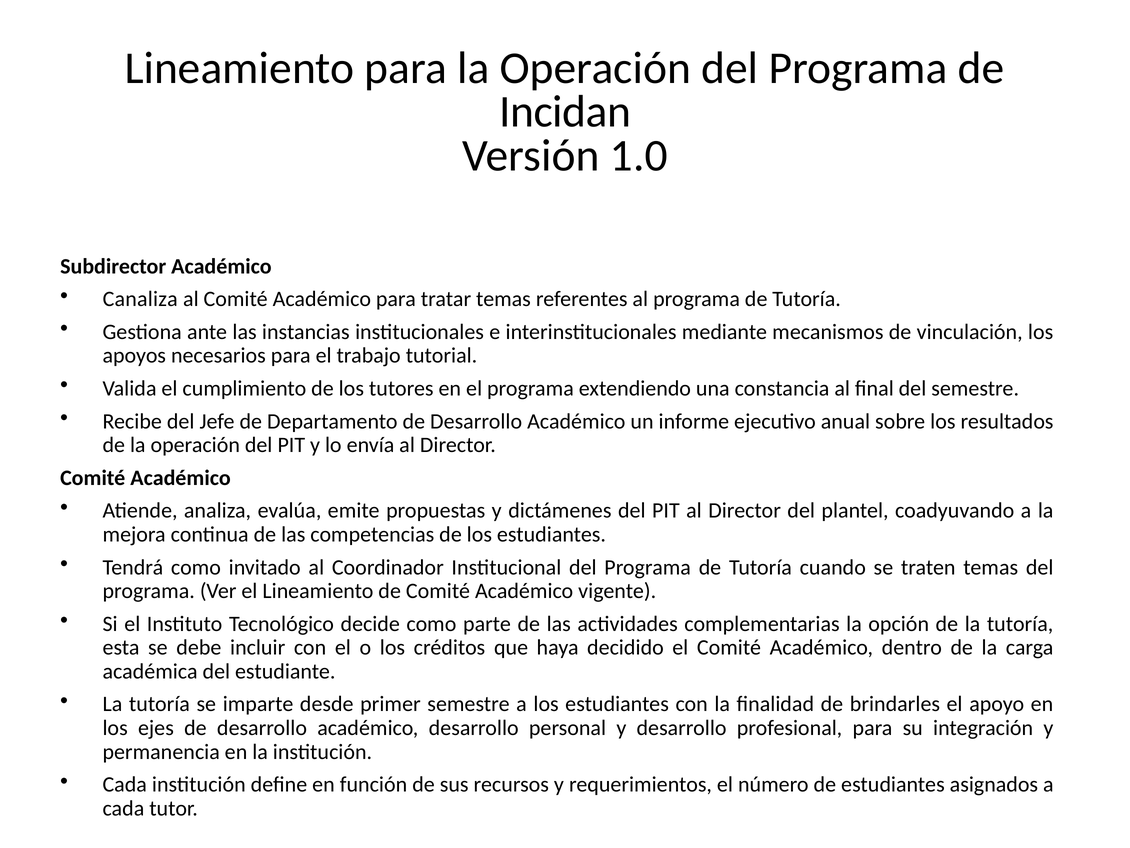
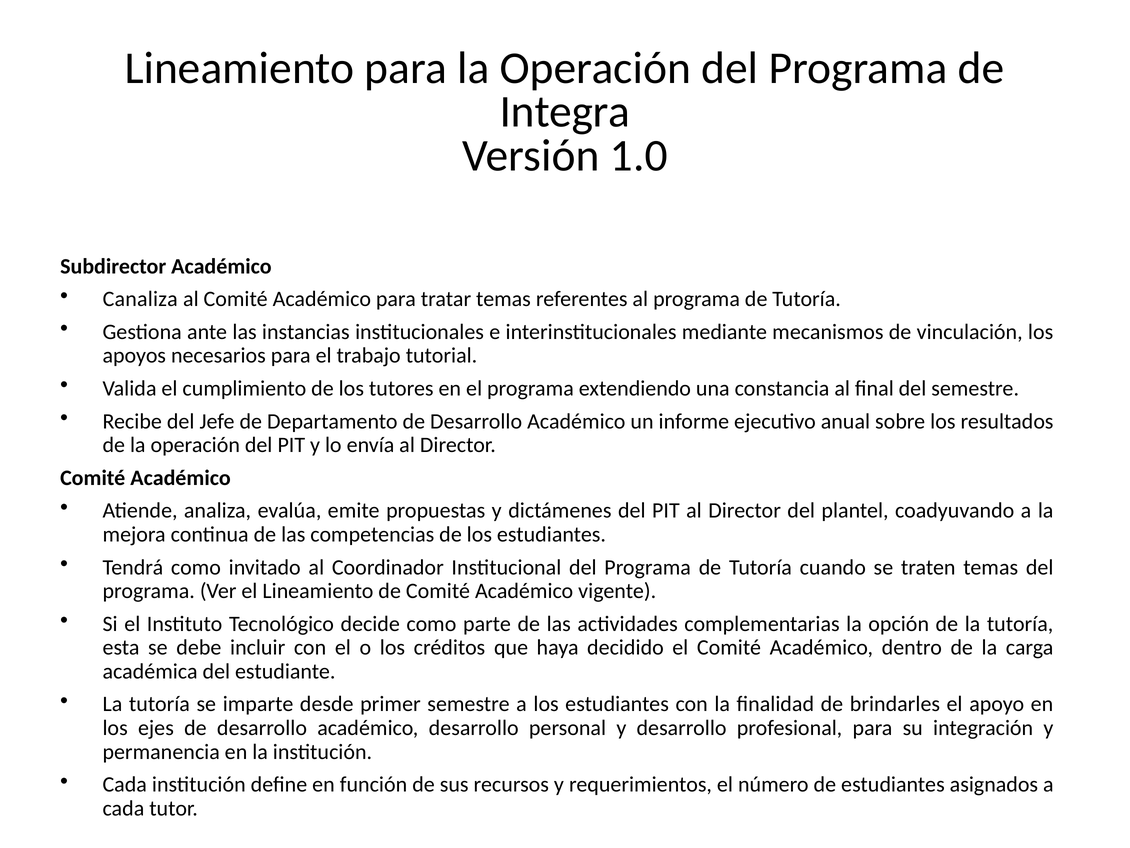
Incidan: Incidan -> Integra
